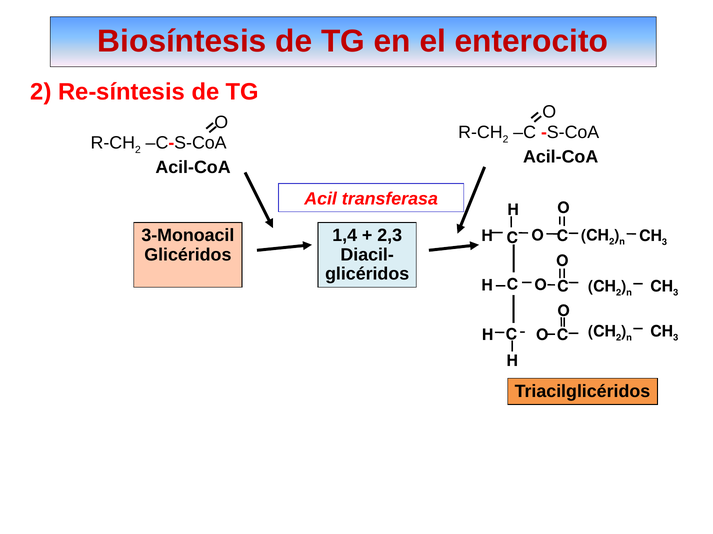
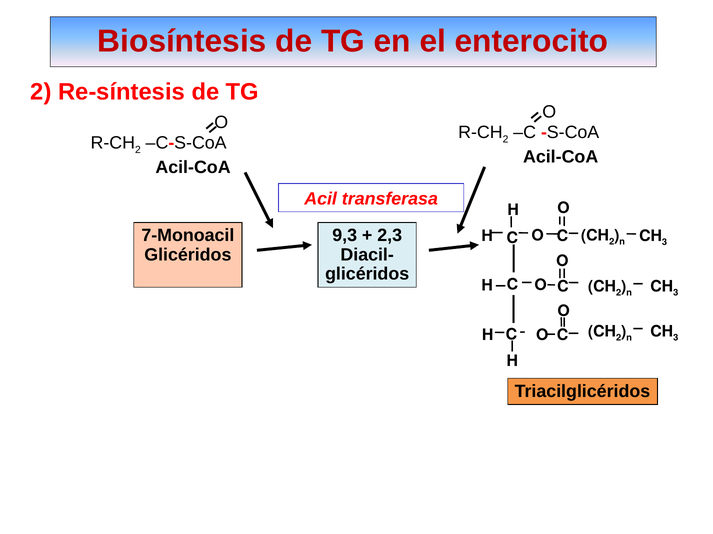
3-Monoacil: 3-Monoacil -> 7-Monoacil
1,4: 1,4 -> 9,3
